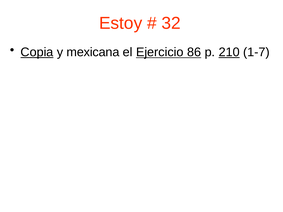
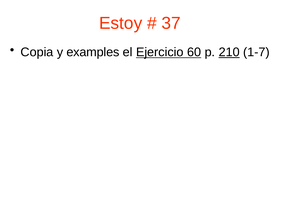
32: 32 -> 37
Copia underline: present -> none
mexicana: mexicana -> examples
86: 86 -> 60
